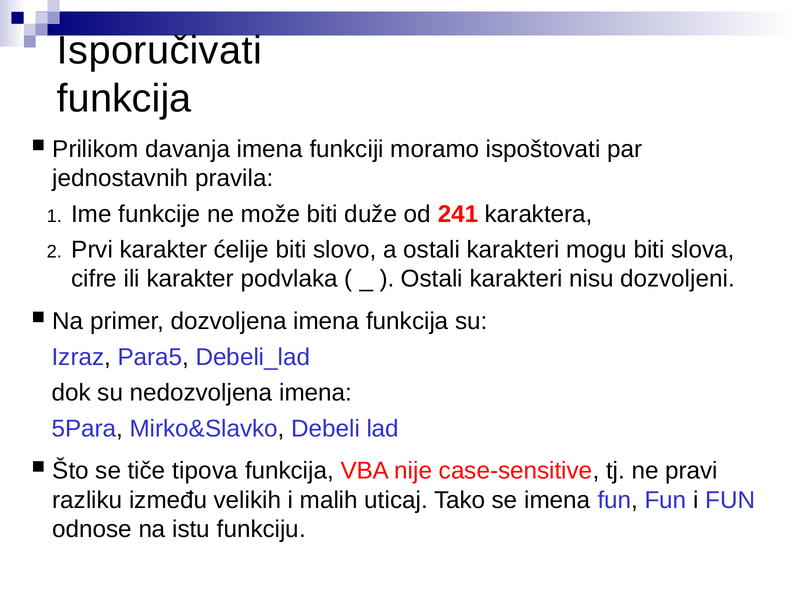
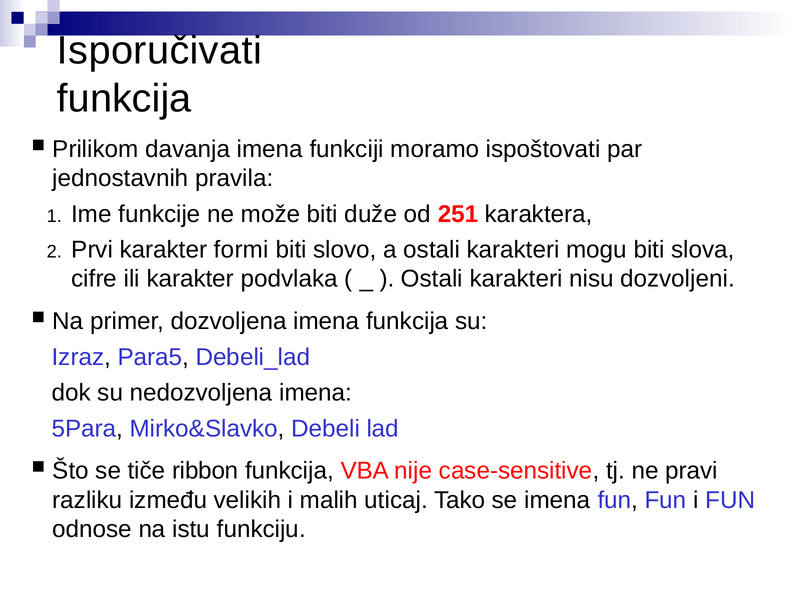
241: 241 -> 251
ćelije: ćelije -> formi
tipova: tipova -> ribbon
